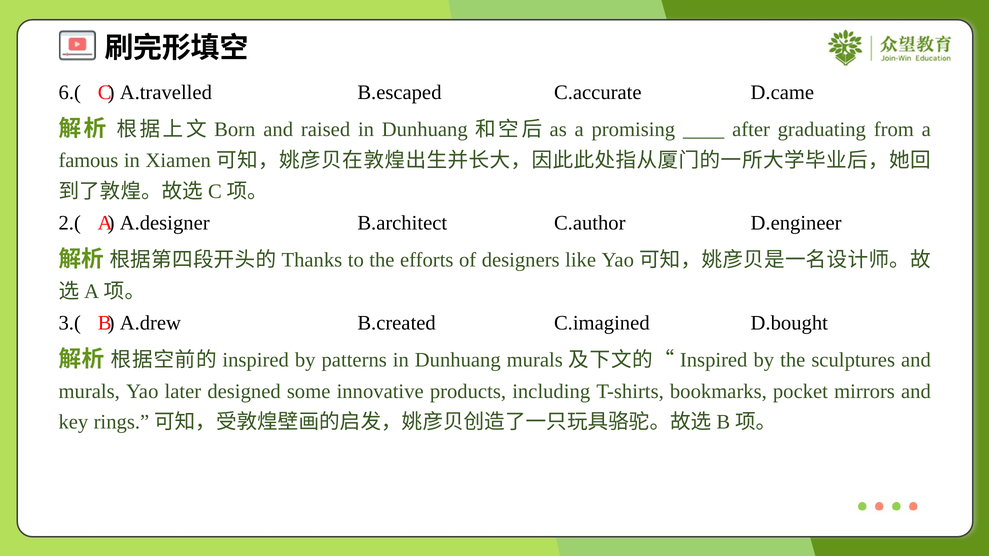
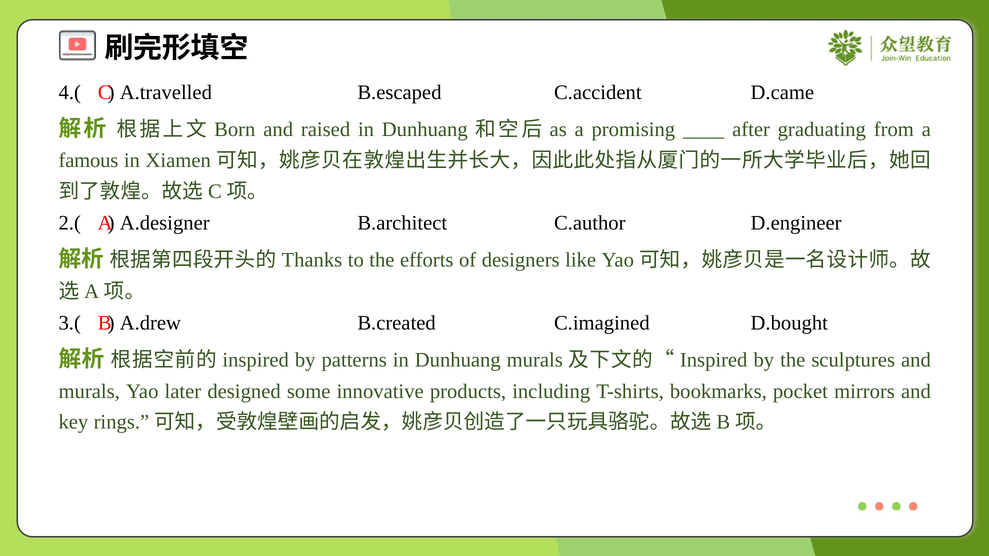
6.(: 6.( -> 4.(
C.accurate: C.accurate -> C.accident
